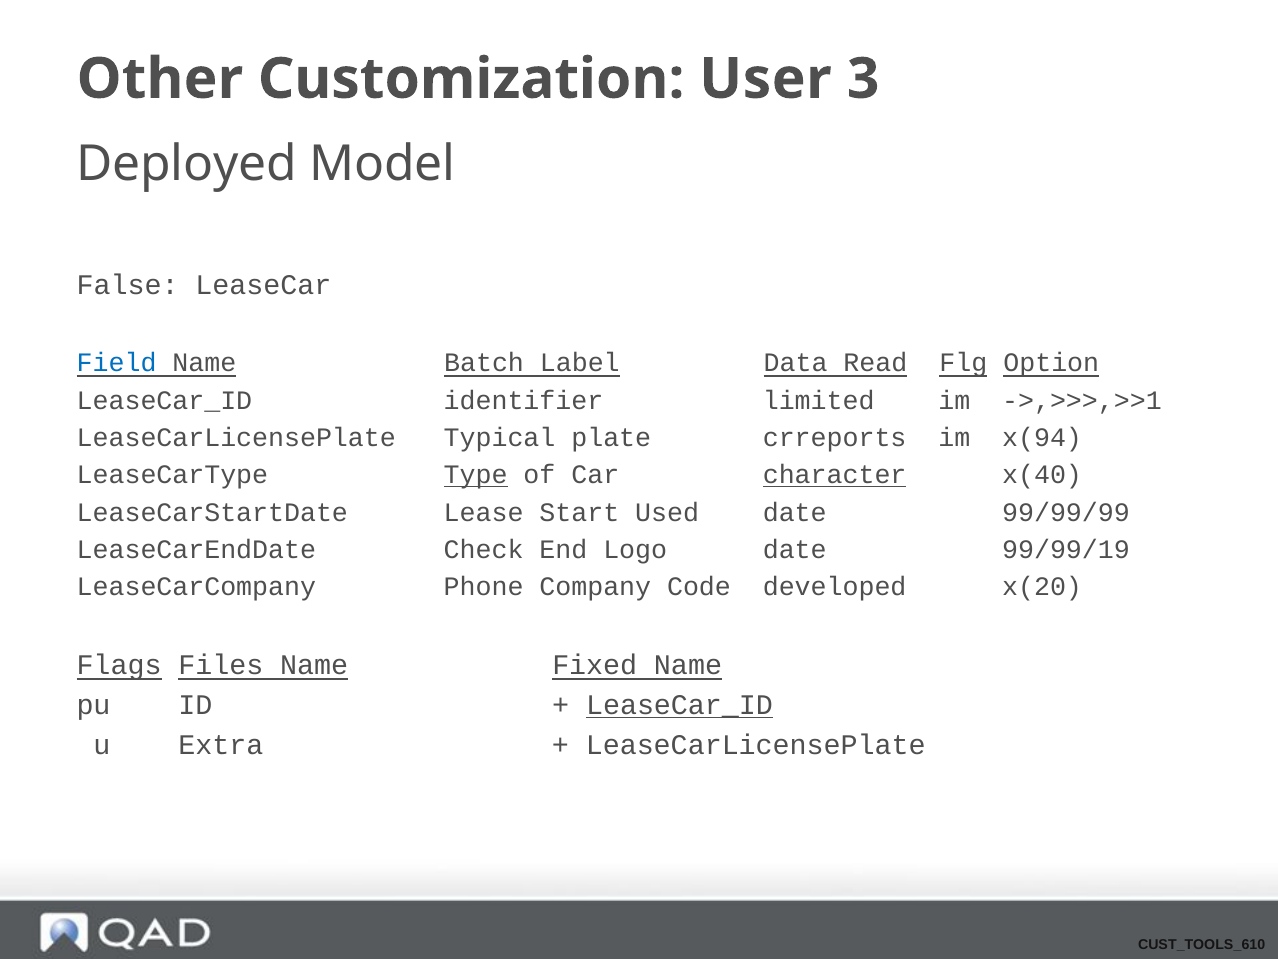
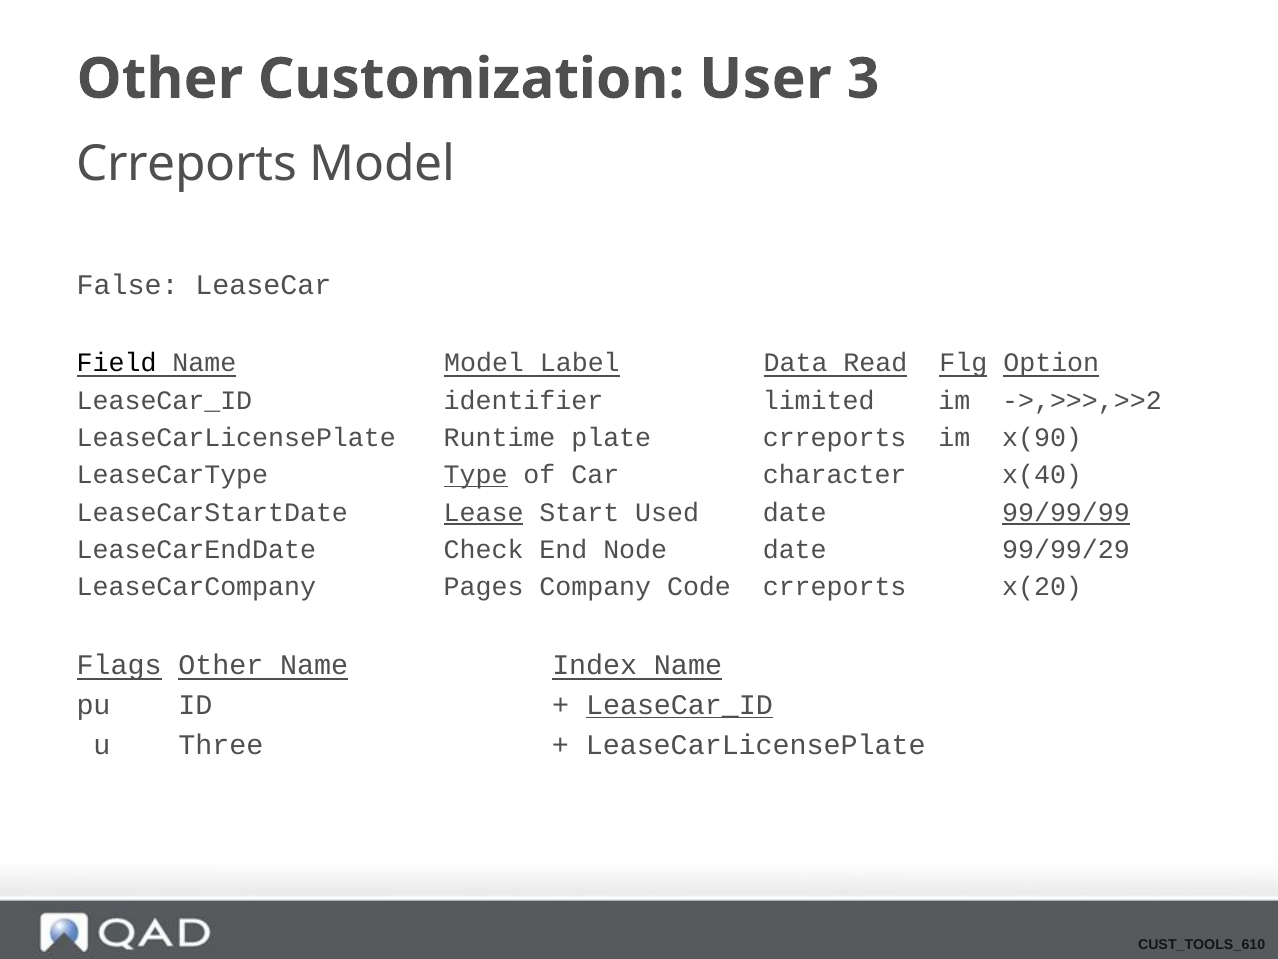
Deployed at (187, 164): Deployed -> Crreports
Field colour: blue -> black
Name Batch: Batch -> Model
->,>>>,>>1: ->,>>>,>>1 -> ->,>>>,>>2
Typical: Typical -> Runtime
x(94: x(94 -> x(90
character underline: present -> none
Lease underline: none -> present
99/99/99 underline: none -> present
Logo: Logo -> Node
99/99/19: 99/99/19 -> 99/99/29
Phone: Phone -> Pages
Code developed: developed -> crreports
Flags Files: Files -> Other
Fixed: Fixed -> Index
Extra: Extra -> Three
